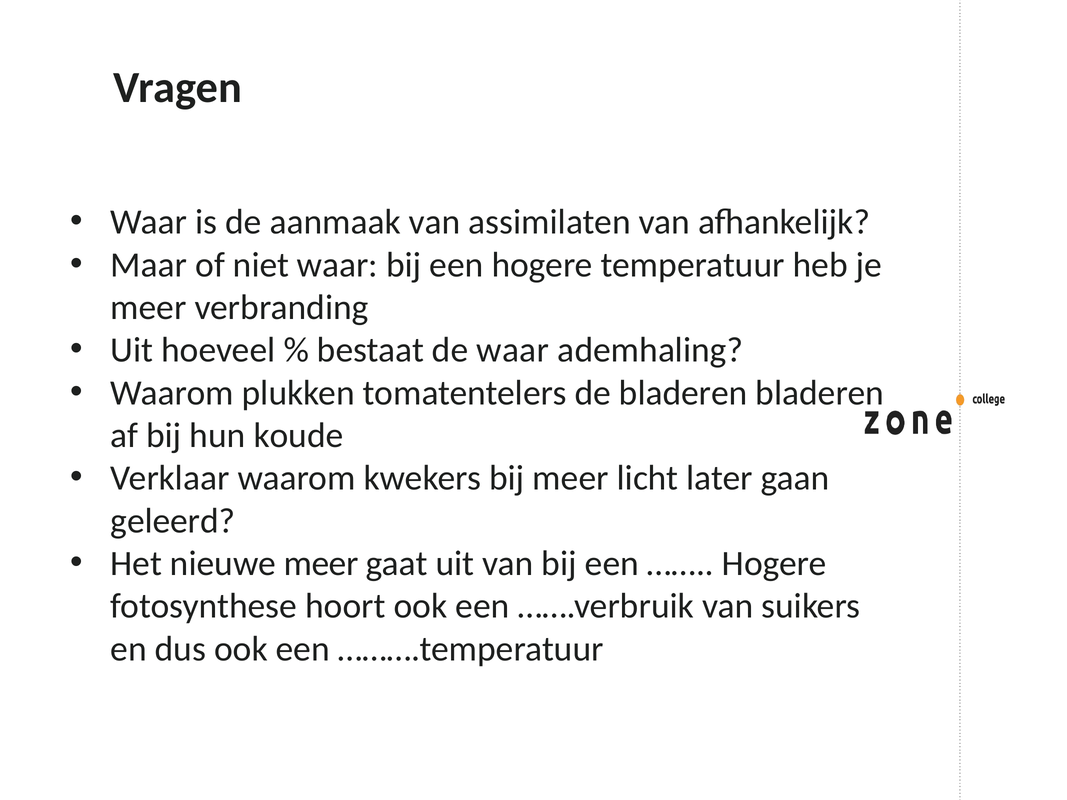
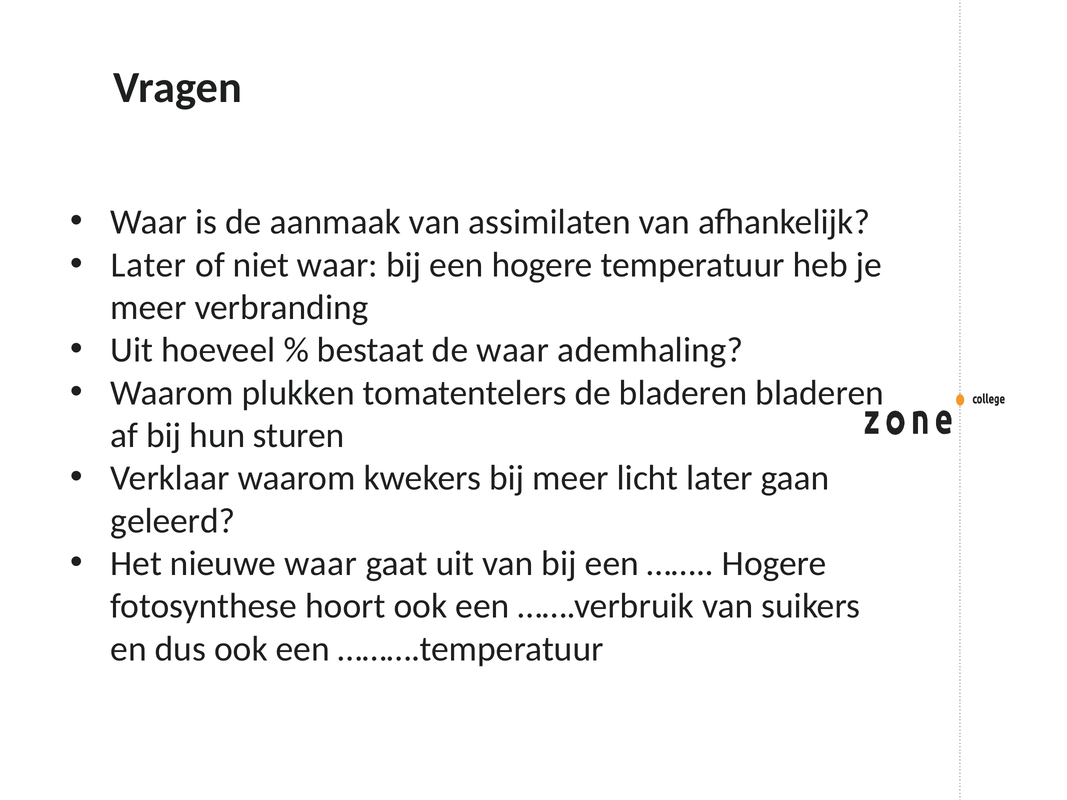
Maar at (149, 265): Maar -> Later
koude: koude -> sturen
nieuwe meer: meer -> waar
